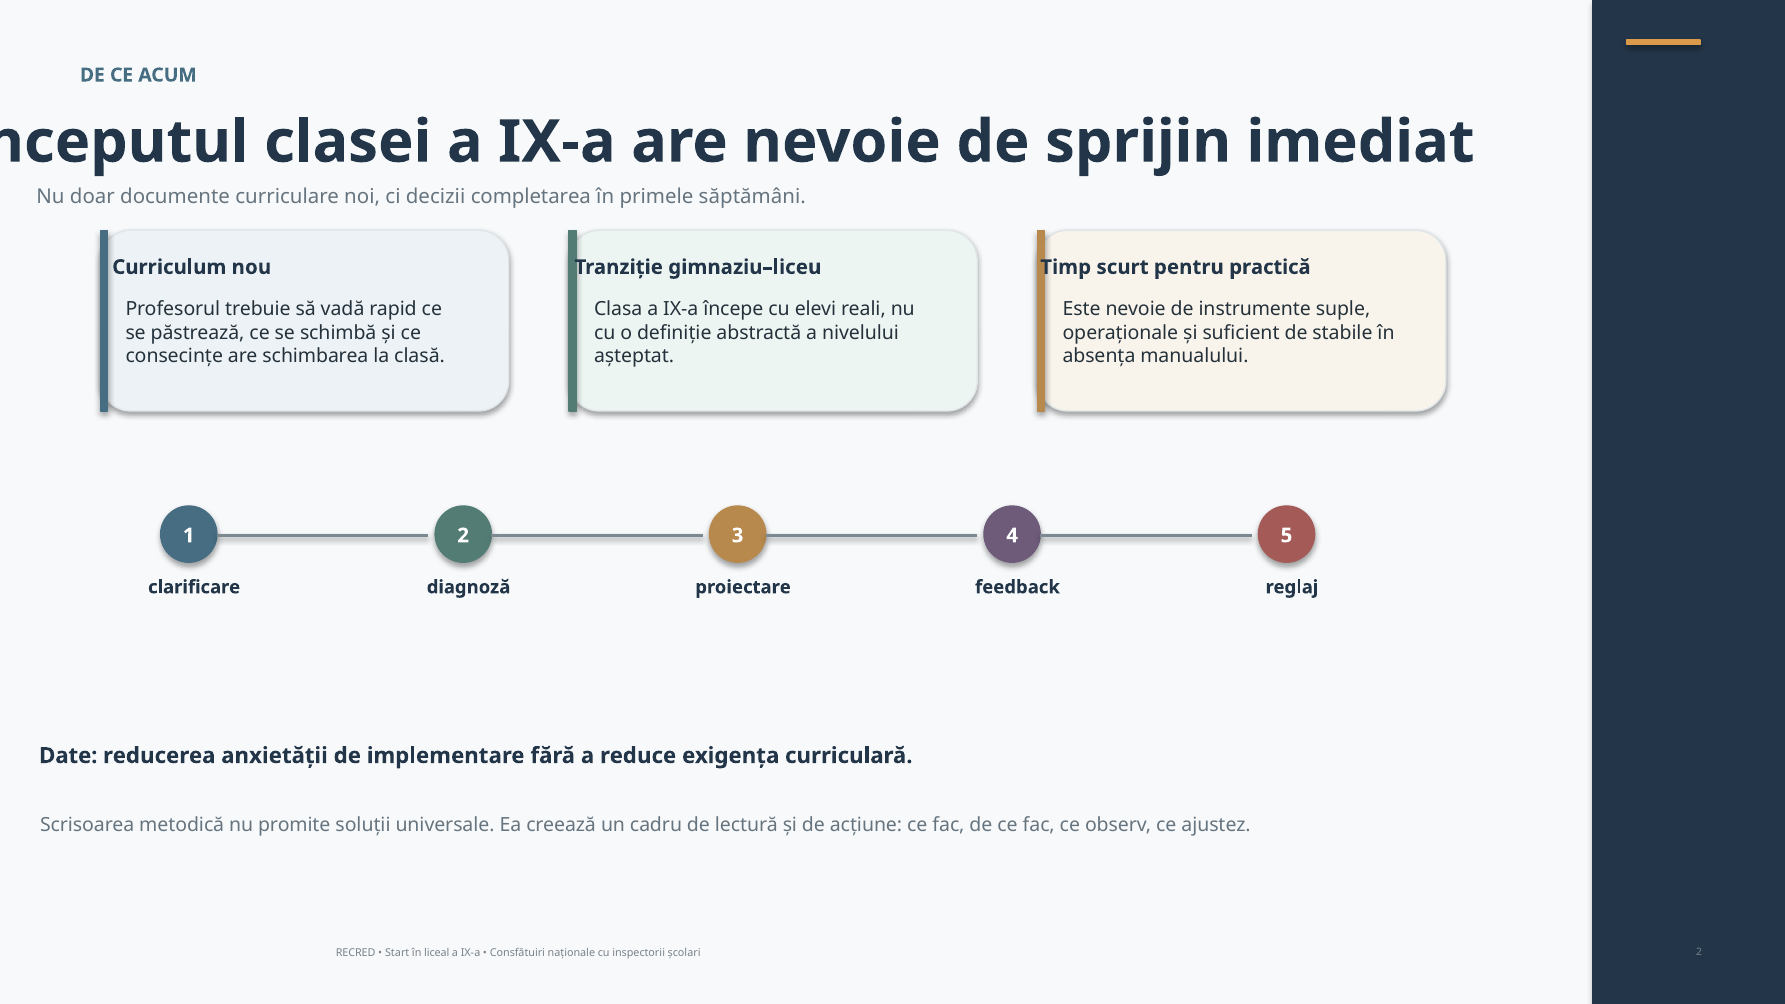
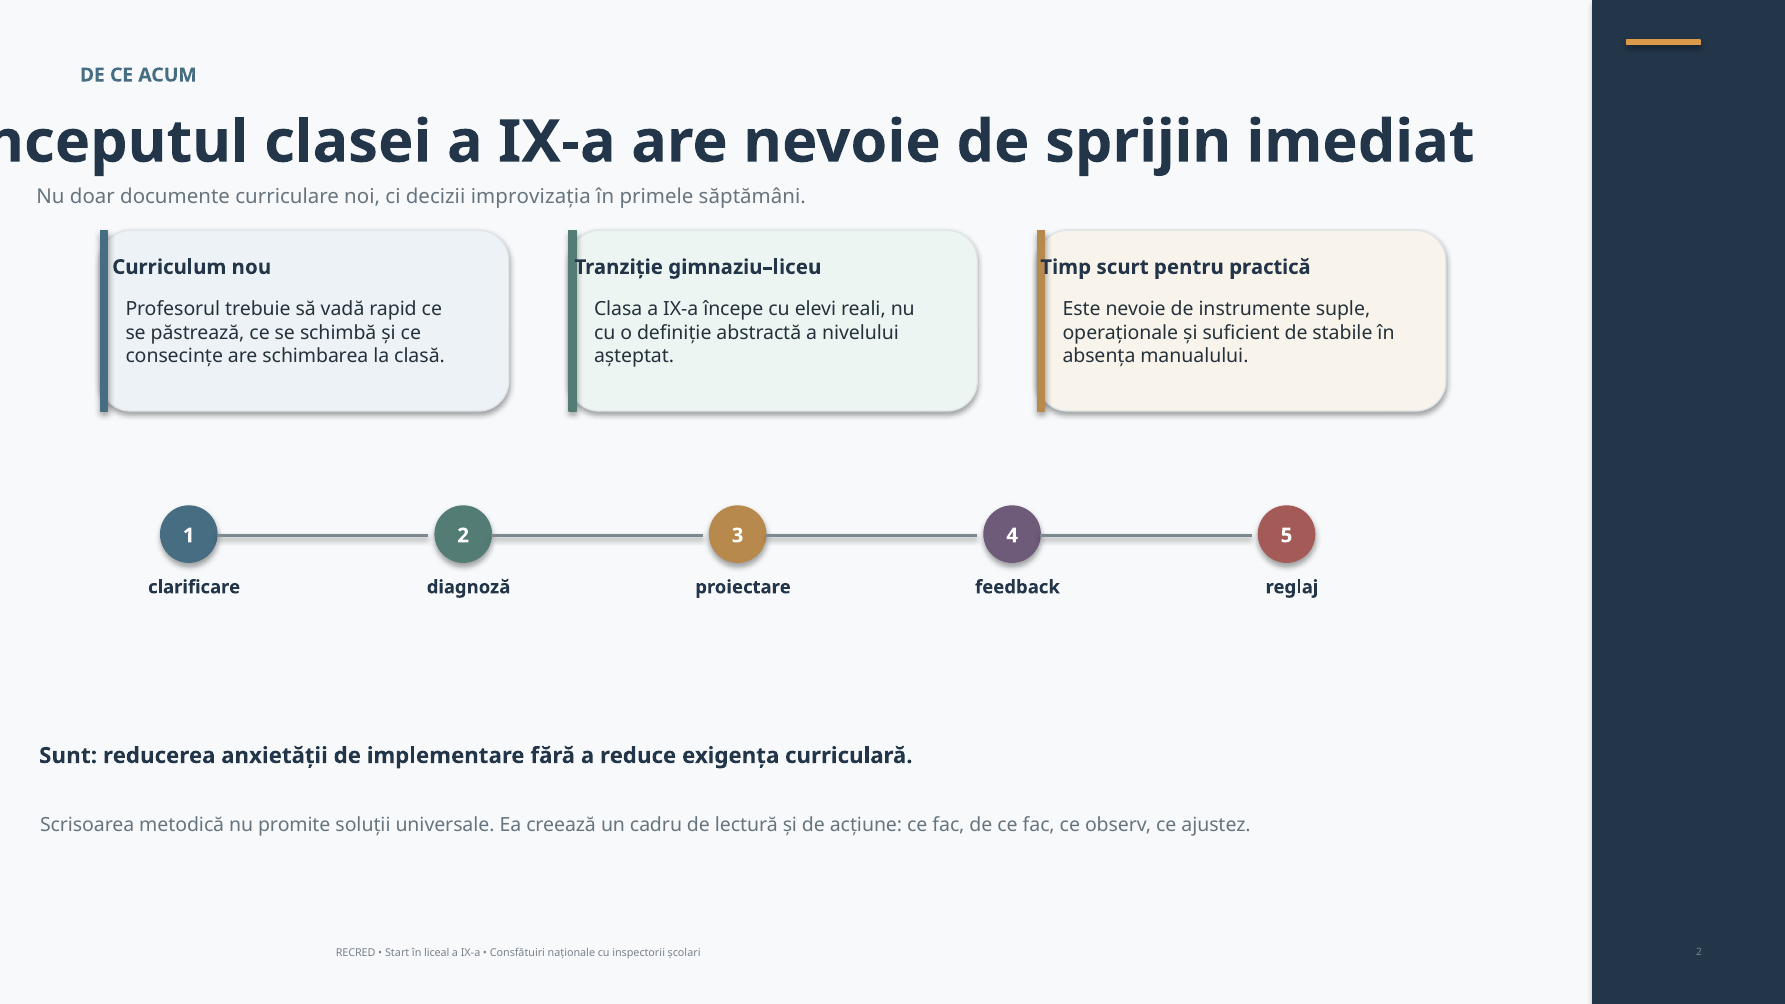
completarea: completarea -> improvizația
Date: Date -> Sunt
